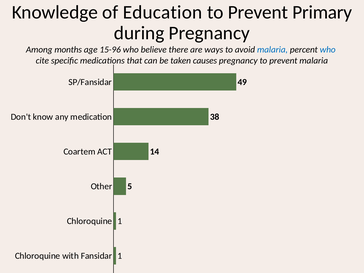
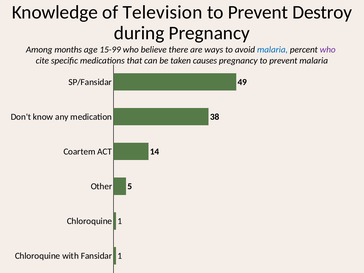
Education: Education -> Television
Primary: Primary -> Destroy
15-96: 15-96 -> 15-99
who at (328, 50) colour: blue -> purple
